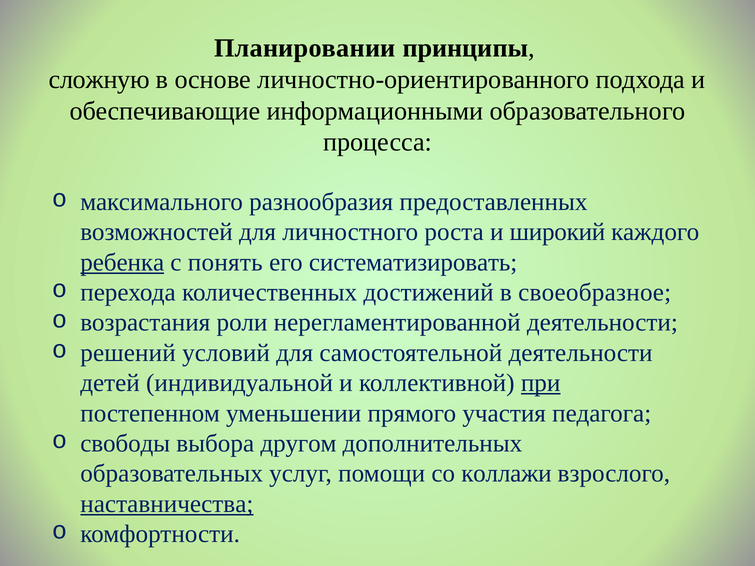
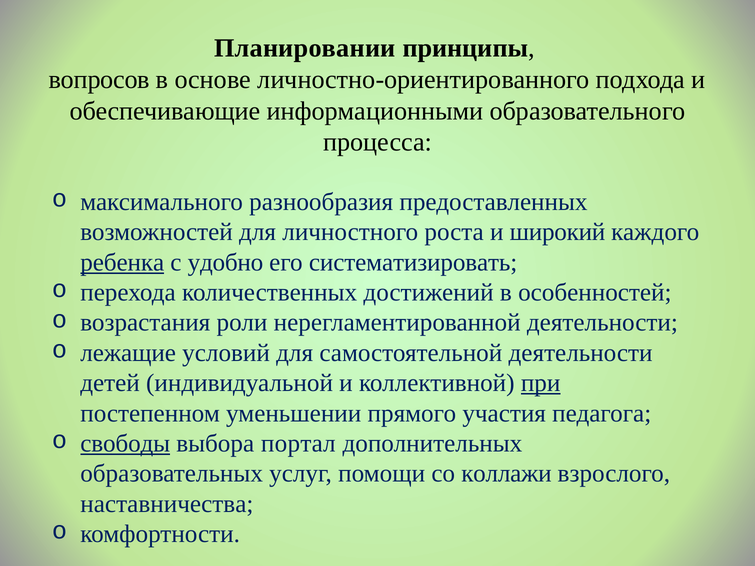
сложную: сложную -> вопросов
понять: понять -> удобно
своеобразное: своеобразное -> особенностей
решений: решений -> лежащие
свободы underline: none -> present
другом: другом -> портал
наставничества underline: present -> none
